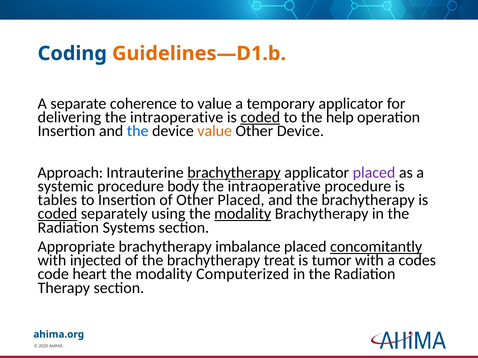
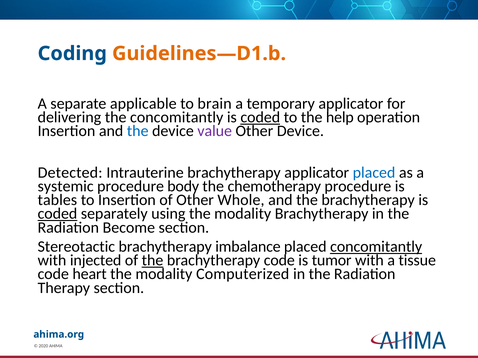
coherence: coherence -> applicable
to value: value -> brain
delivering the intraoperative: intraoperative -> concomitantly
value at (215, 131) colour: orange -> purple
Approach: Approach -> Detected
brachytherapy at (234, 173) underline: present -> none
placed at (374, 173) colour: purple -> blue
intraoperative at (274, 186): intraoperative -> chemotherapy
Other Placed: Placed -> Whole
modality at (243, 214) underline: present -> none
Systems: Systems -> Become
Appropriate: Appropriate -> Stereotactic
the at (152, 261) underline: none -> present
brachytherapy treat: treat -> code
codes: codes -> tissue
